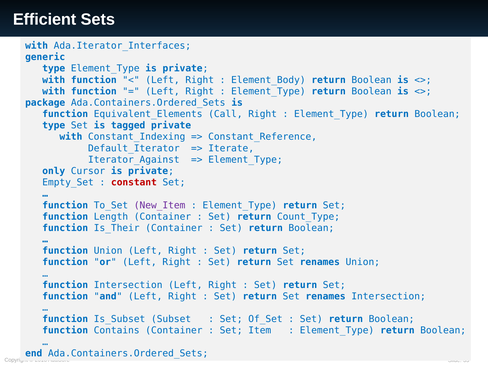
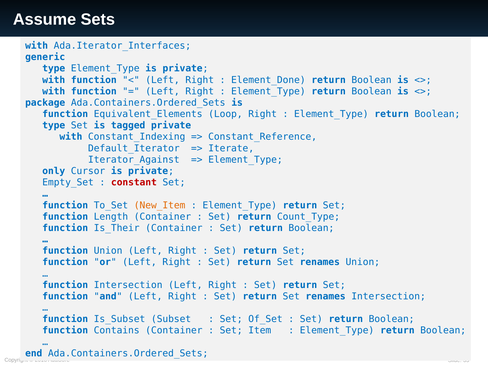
Efficient: Efficient -> Assume
Element_Body: Element_Body -> Element_Done
Call: Call -> Loop
New_Item colour: purple -> orange
